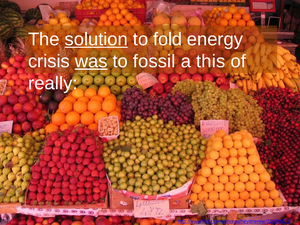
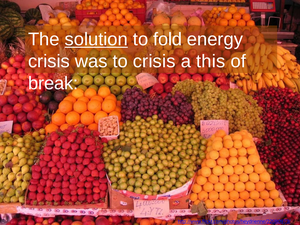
was underline: present -> none
to fossil: fossil -> crisis
really: really -> break
